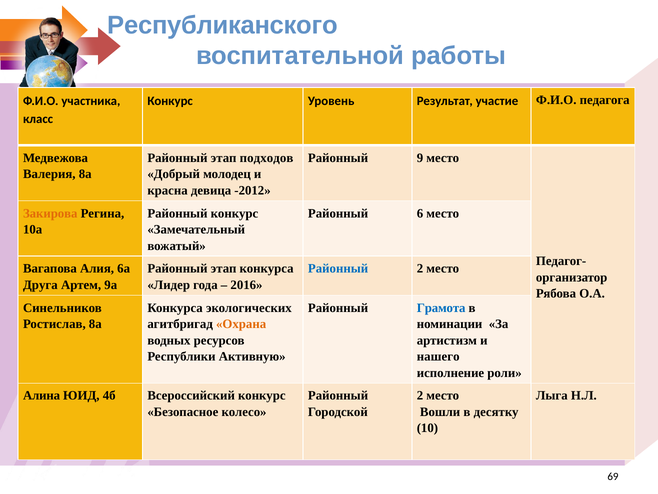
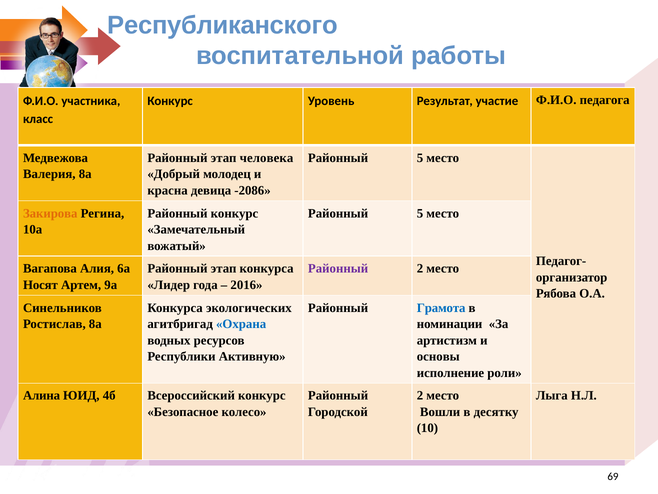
подходов: подходов -> человека
9 at (420, 158): 9 -> 5
-2012: -2012 -> -2086
6 at (420, 213): 6 -> 5
Районный at (338, 268) colour: blue -> purple
Друга: Друга -> Носят
Охрана colour: orange -> blue
нашего: нашего -> основы
